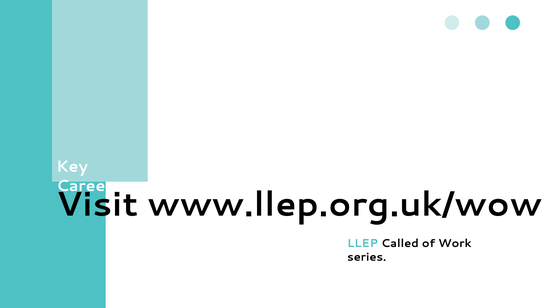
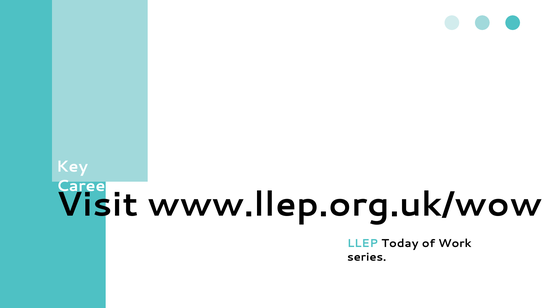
Called: Called -> Today
